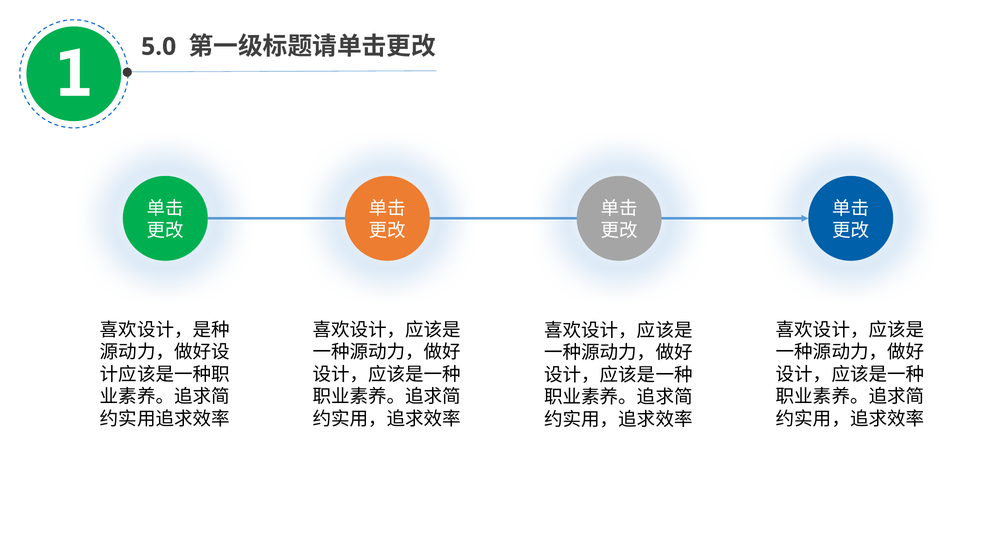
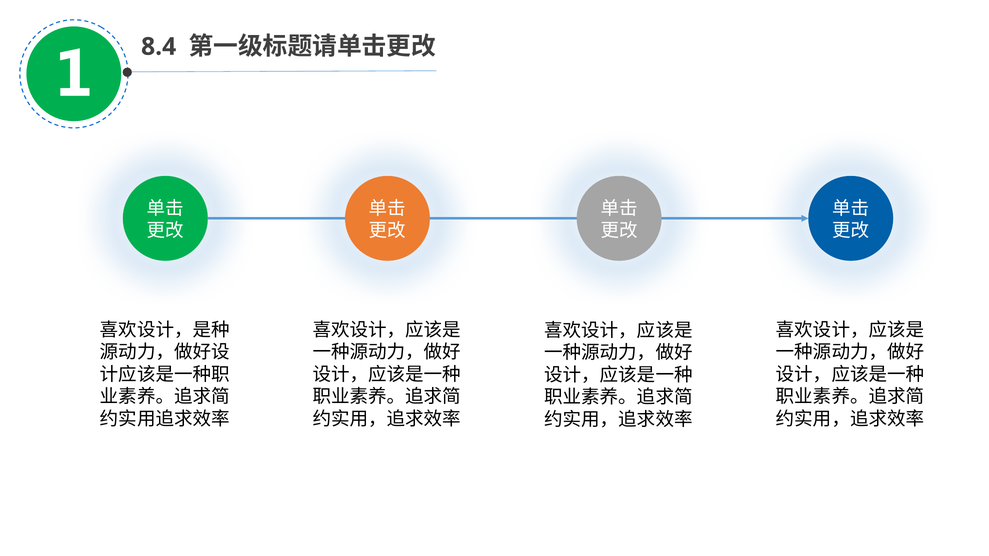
5.0: 5.0 -> 8.4
